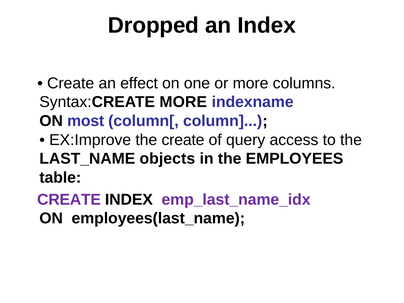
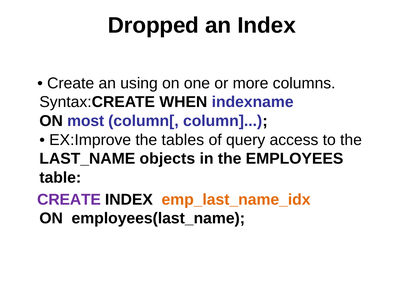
effect: effect -> using
Syntax:CREATE MORE: MORE -> WHEN
the create: create -> tables
emp_last_name_idx colour: purple -> orange
